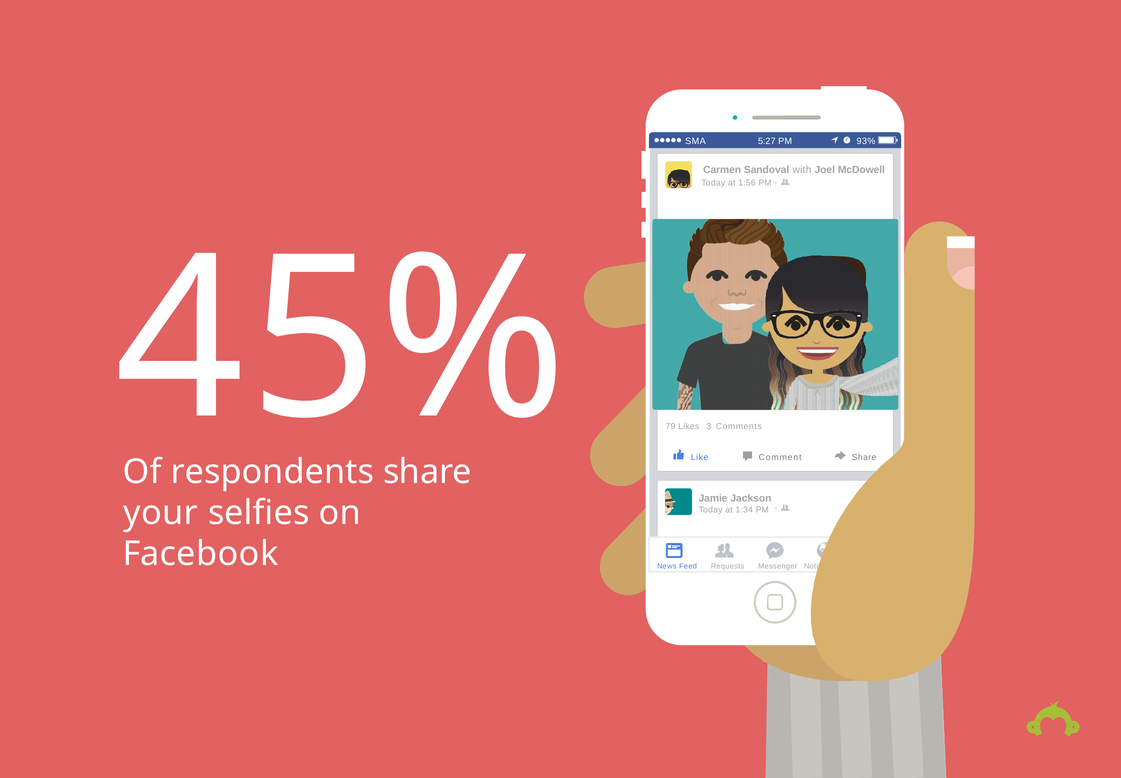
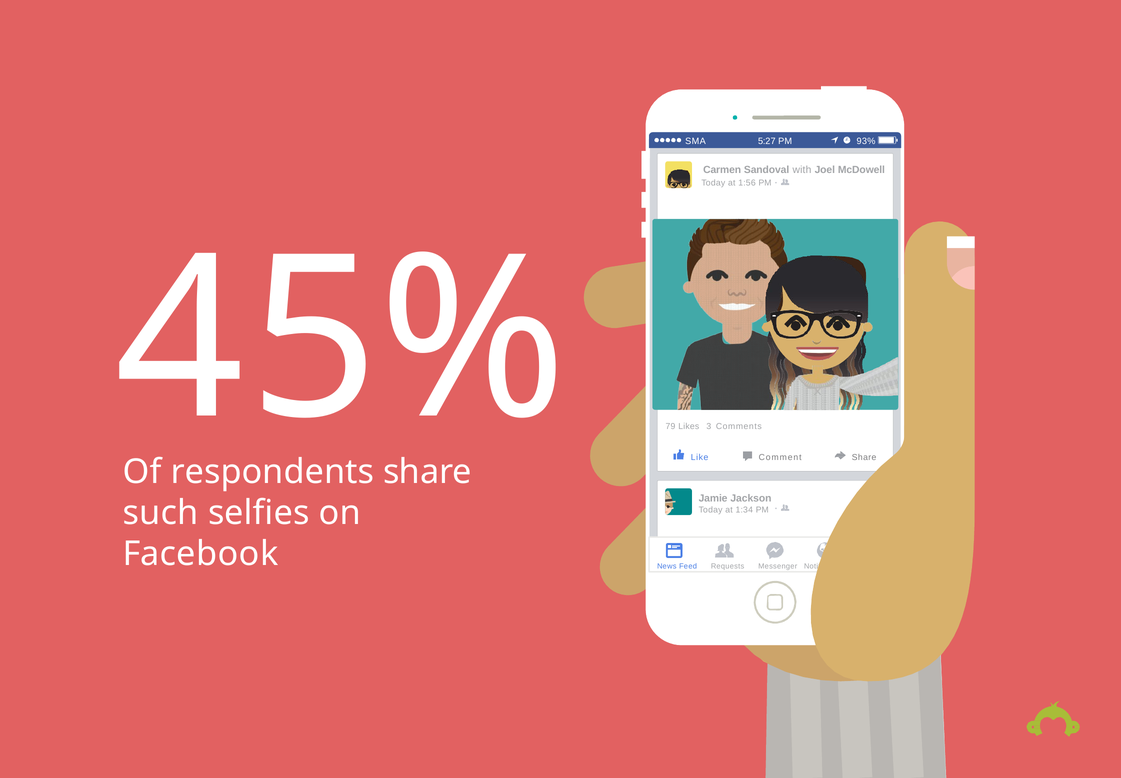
your: your -> such
